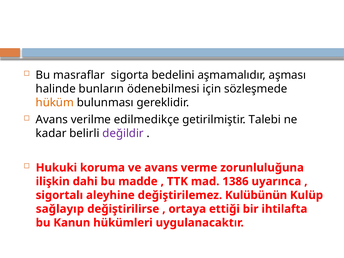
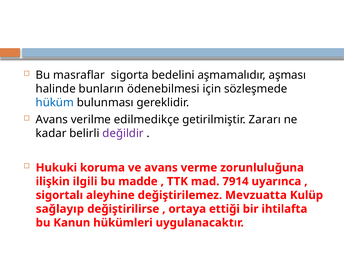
hüküm colour: orange -> blue
Talebi: Talebi -> Zararı
dahi: dahi -> ilgili
1386: 1386 -> 7914
Kulübünün: Kulübünün -> Mevzuatta
